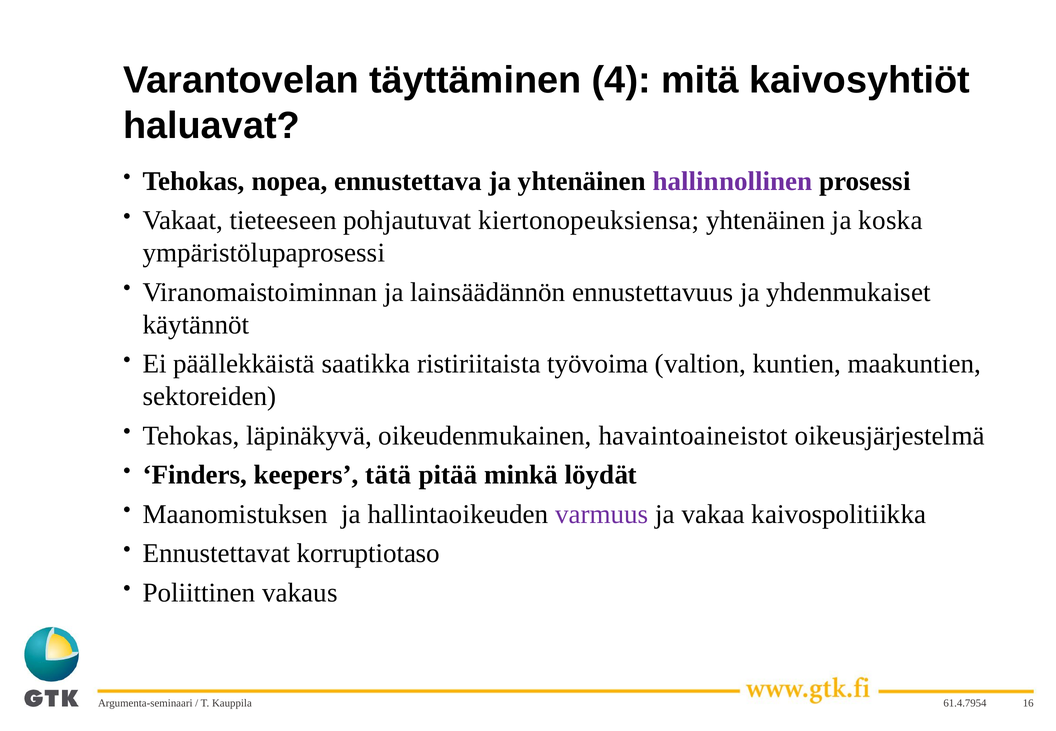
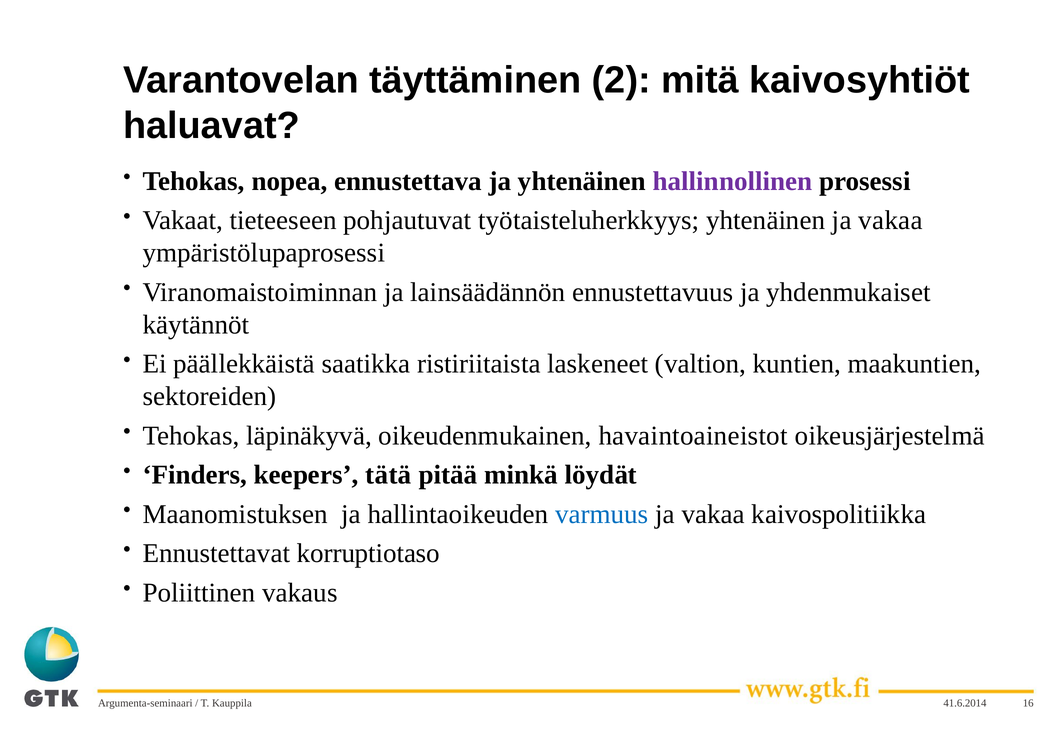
4: 4 -> 2
kiertonopeuksiensa: kiertonopeuksiensa -> työtaisteluherkkyys
yhtenäinen ja koska: koska -> vakaa
työvoima: työvoima -> laskeneet
varmuus colour: purple -> blue
61.4.7954: 61.4.7954 -> 41.6.2014
